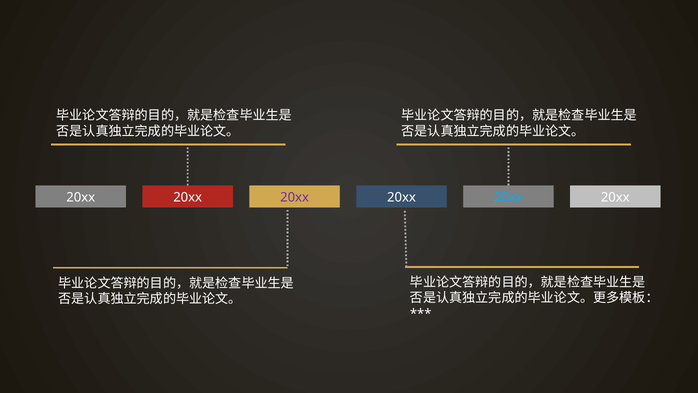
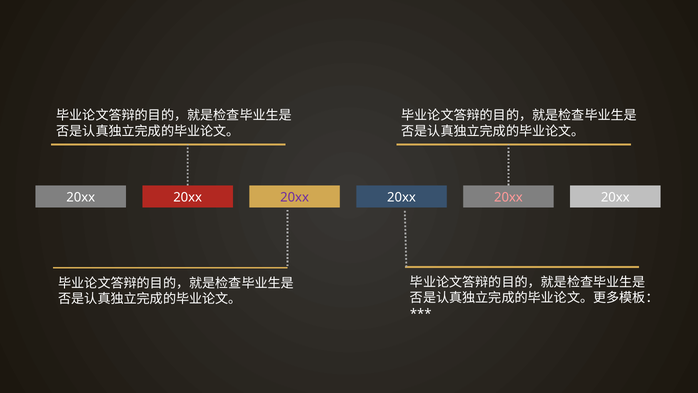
20xx at (508, 197) colour: light blue -> pink
